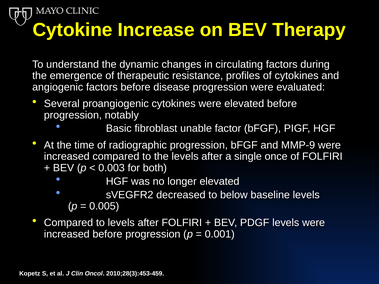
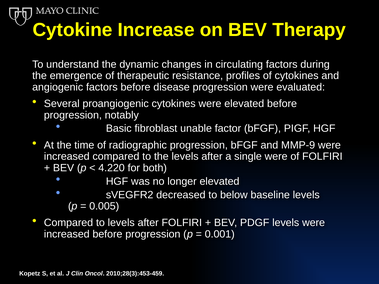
single once: once -> were
0.003: 0.003 -> 4.220
